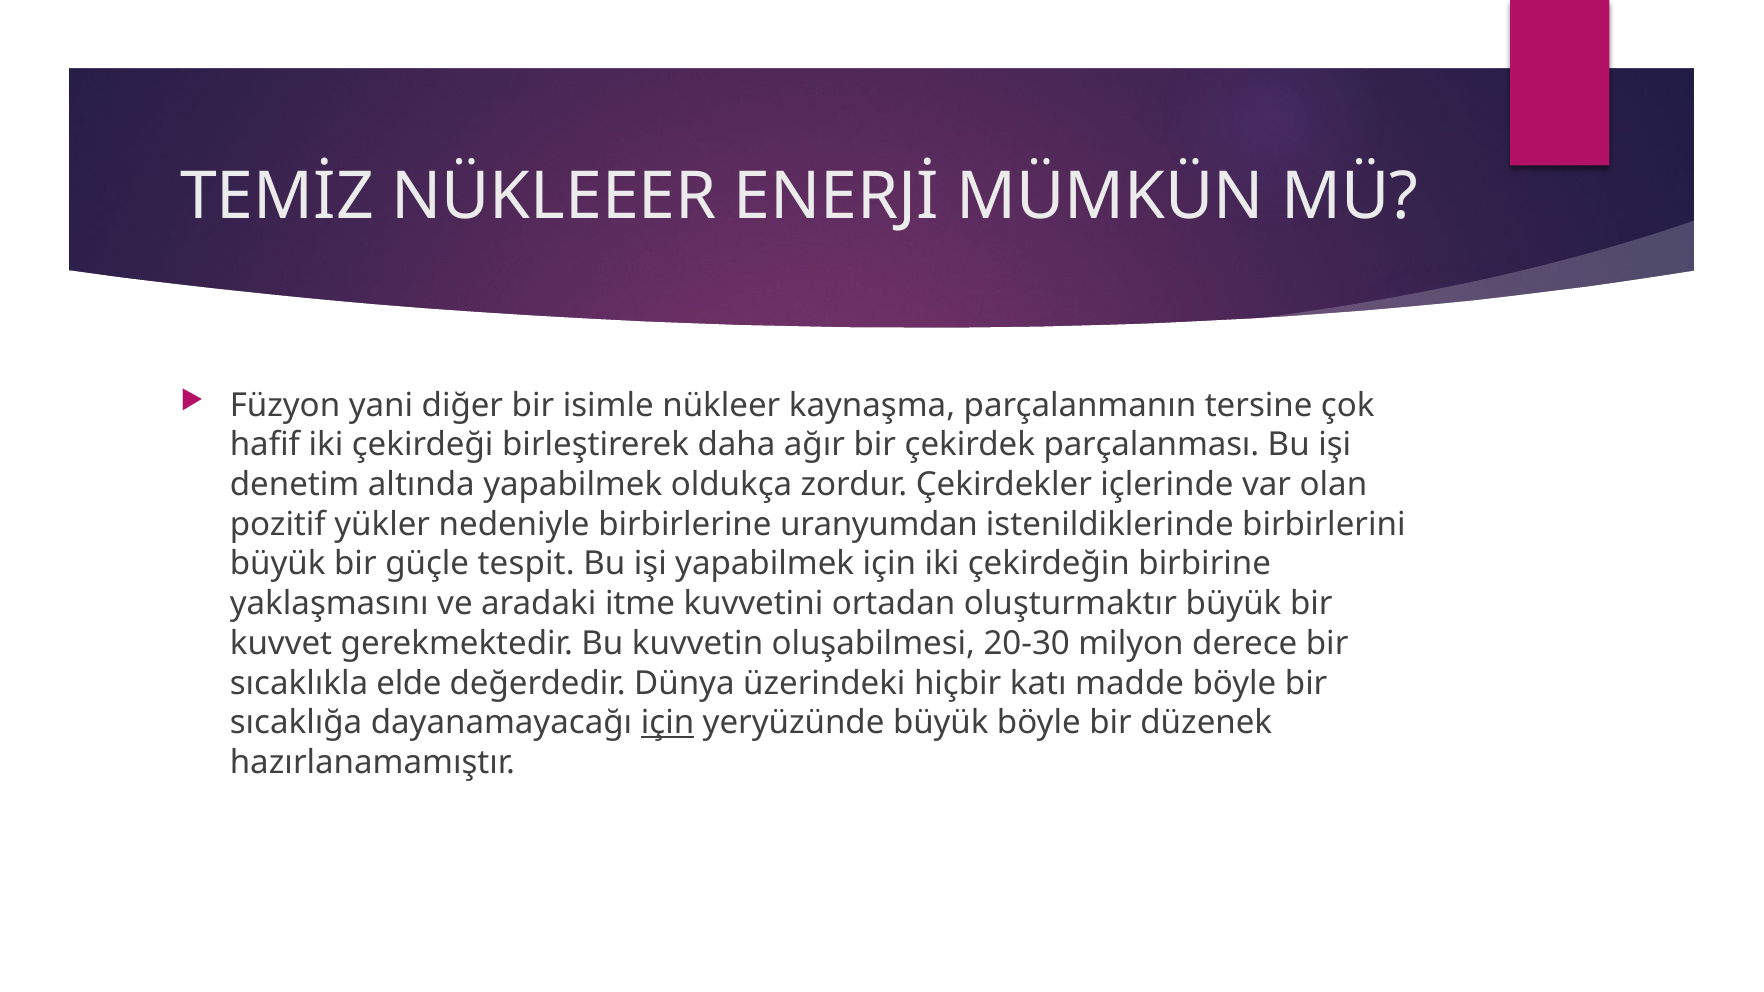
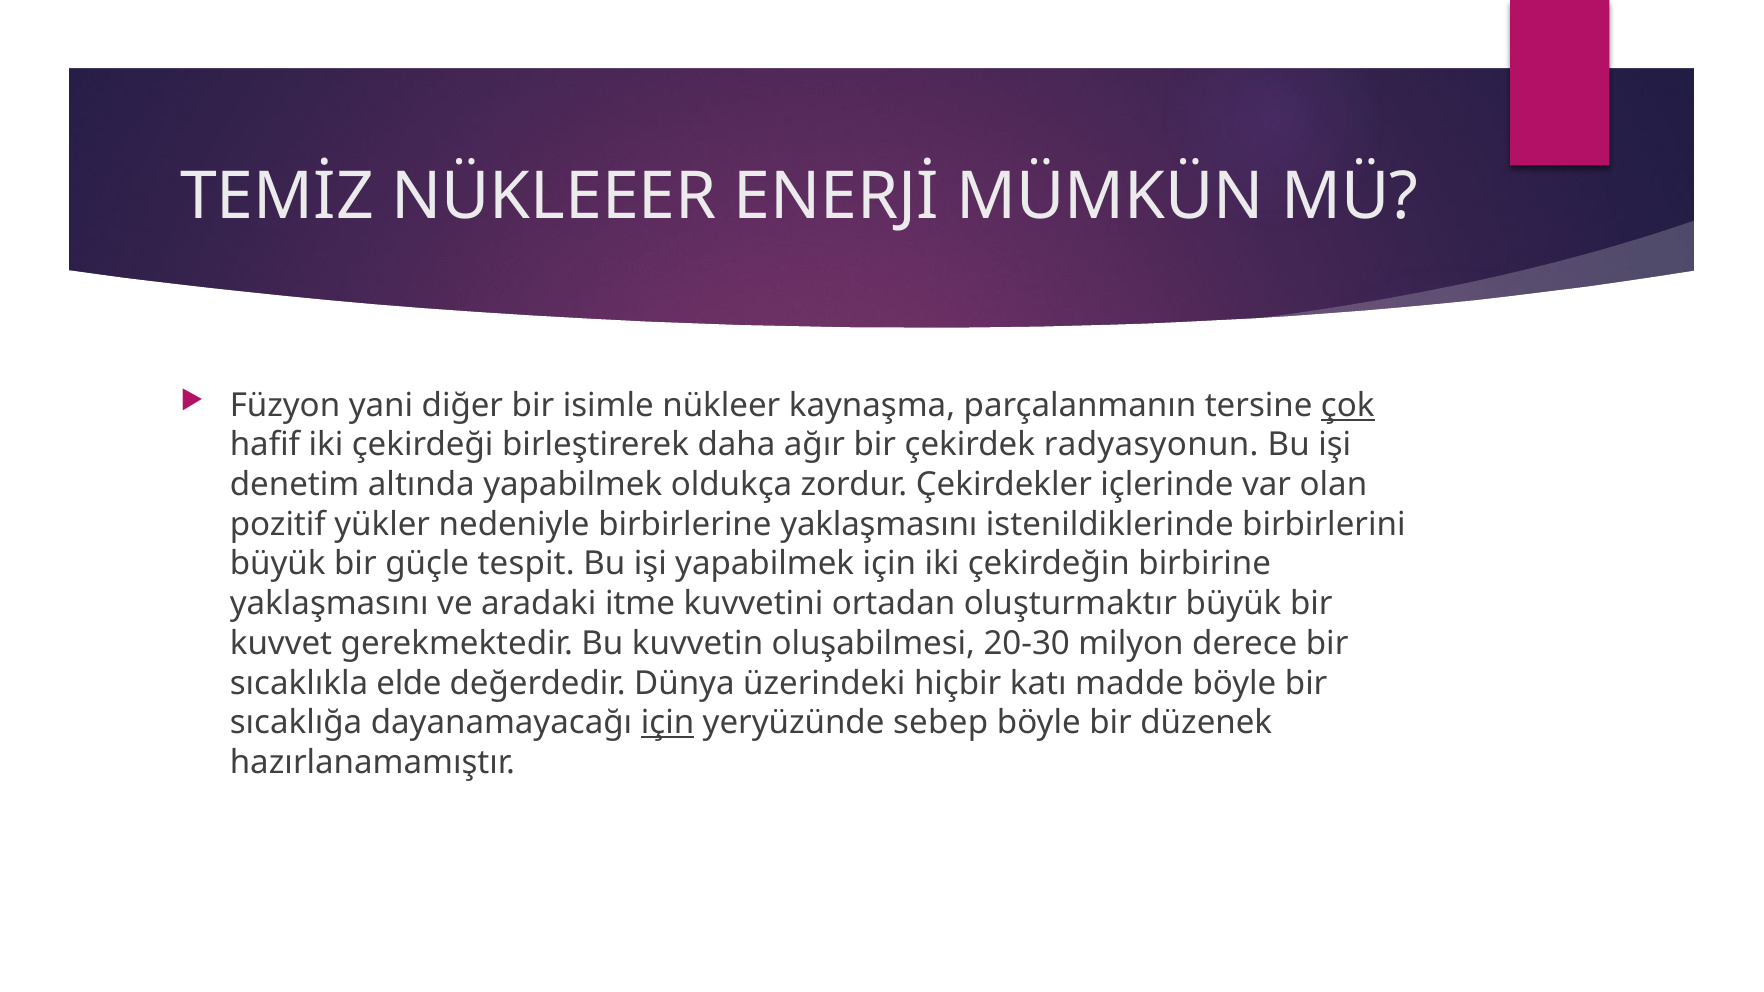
çok underline: none -> present
parçalanması: parçalanması -> radyasyonun
birbirlerine uranyumdan: uranyumdan -> yaklaşmasını
yeryüzünde büyük: büyük -> sebep
